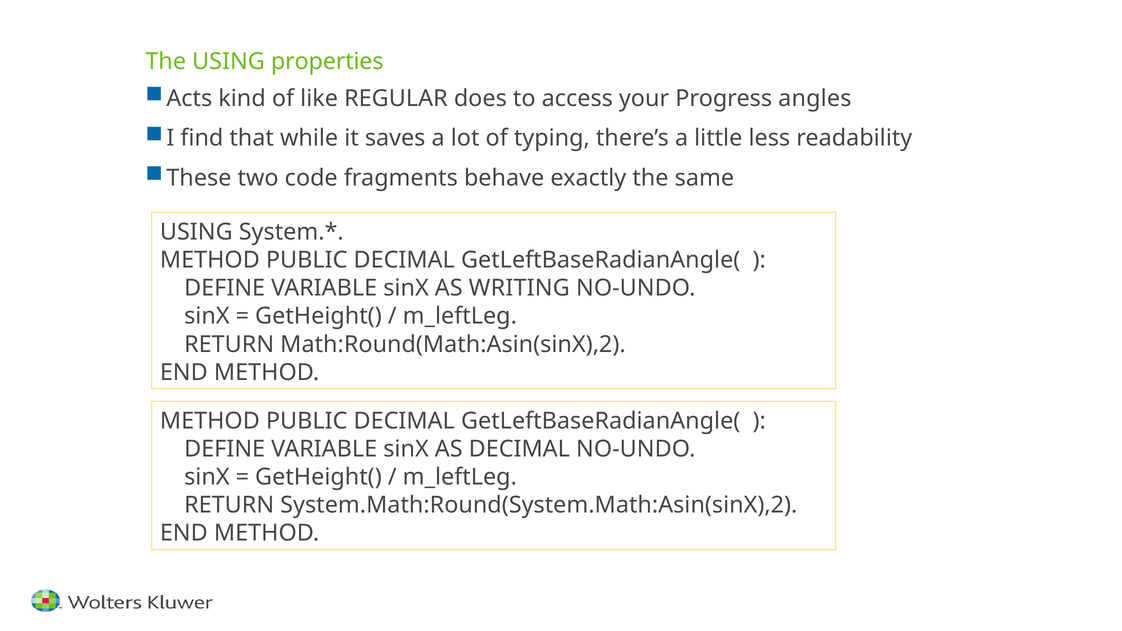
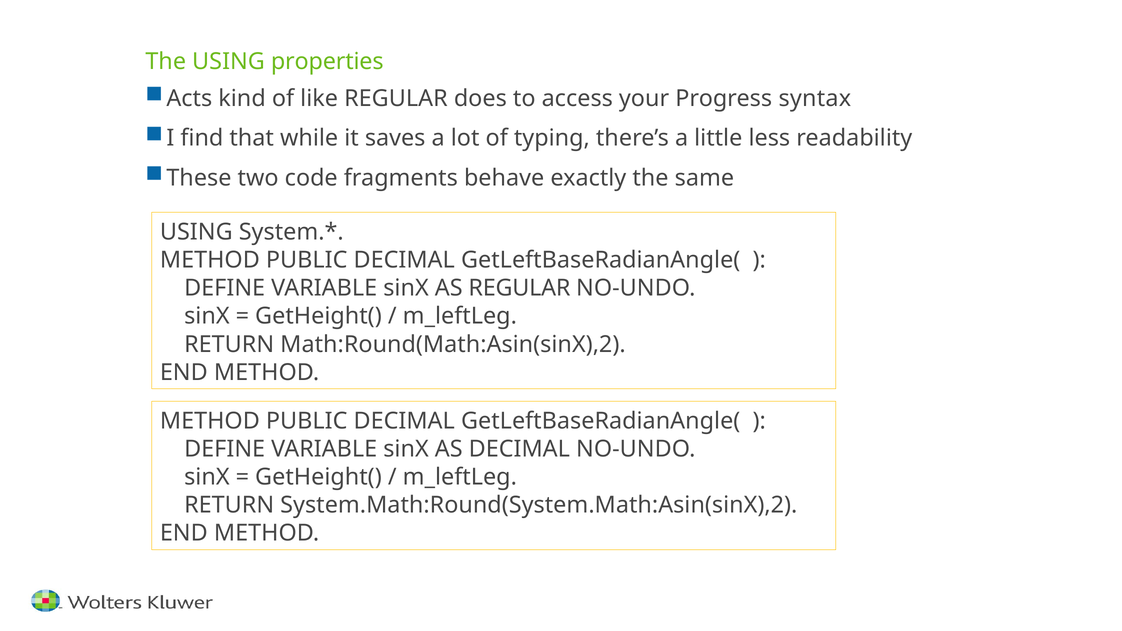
angles: angles -> syntax
AS WRITING: WRITING -> REGULAR
